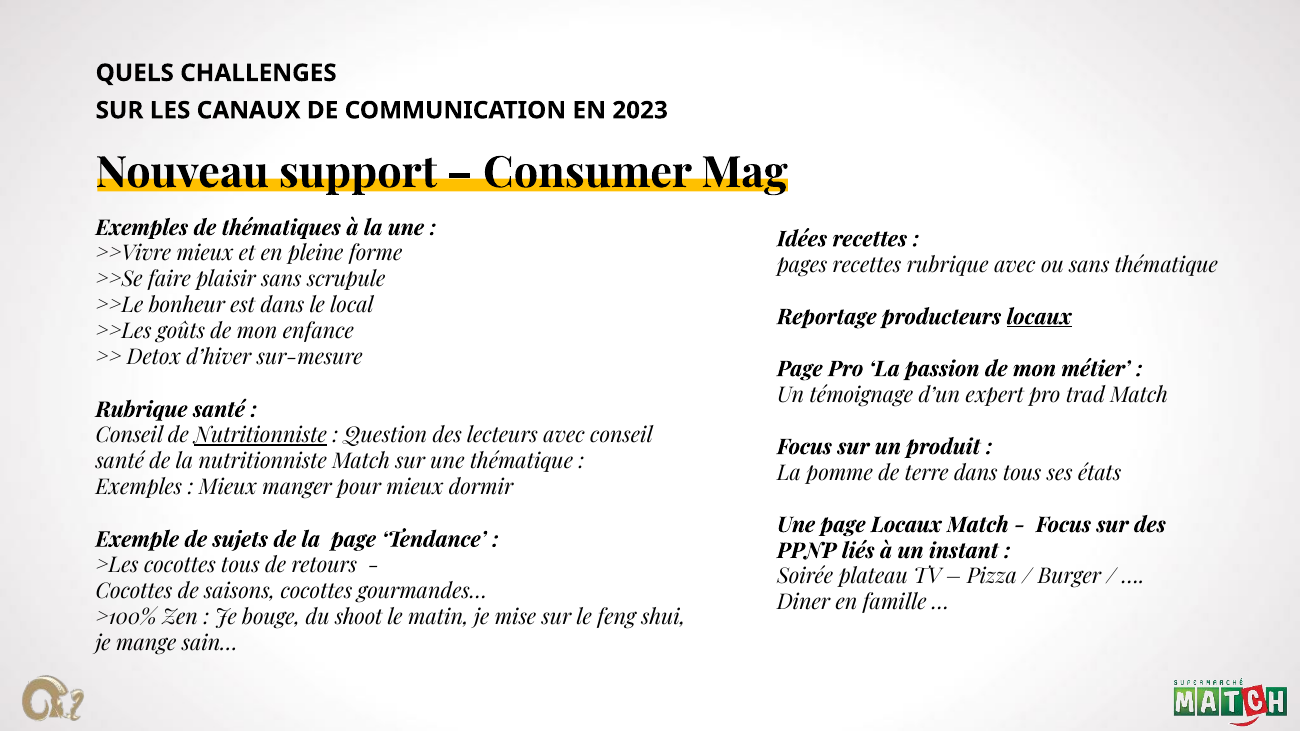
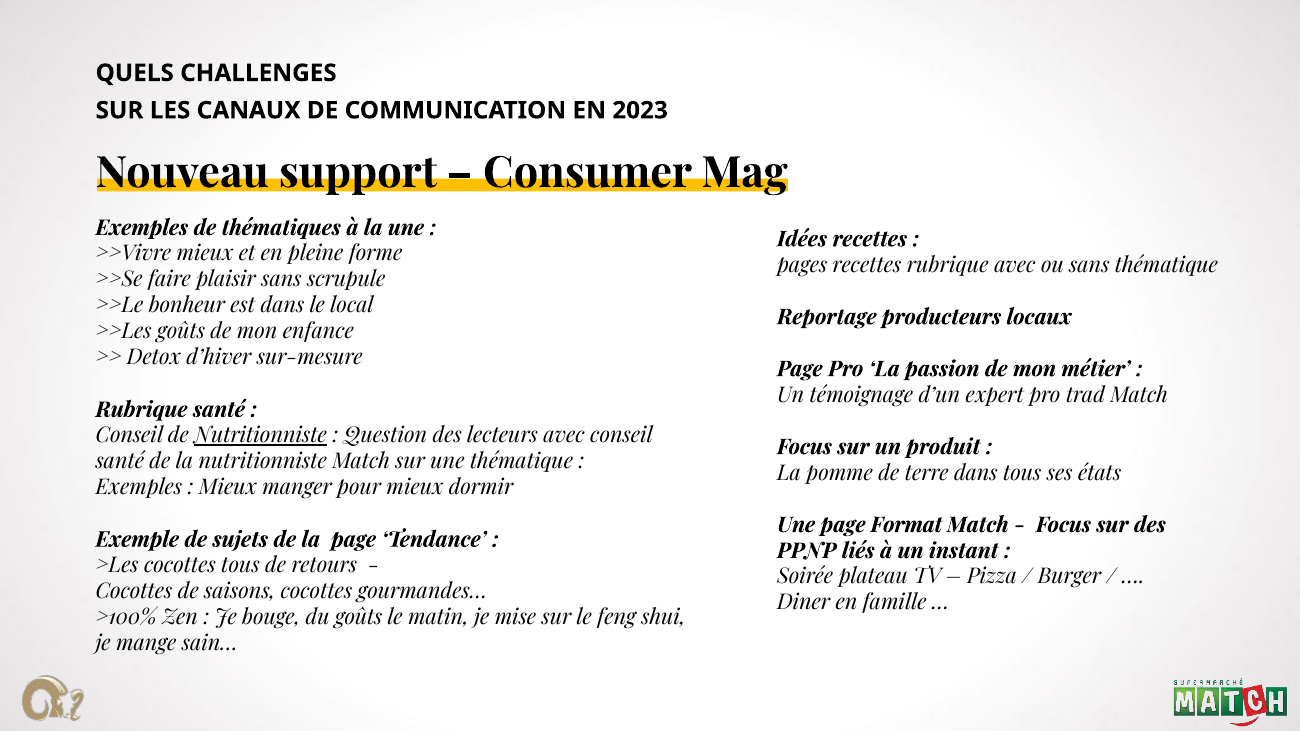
locaux at (1039, 317) underline: present -> none
page Locaux: Locaux -> Format
du shoot: shoot -> goûts
